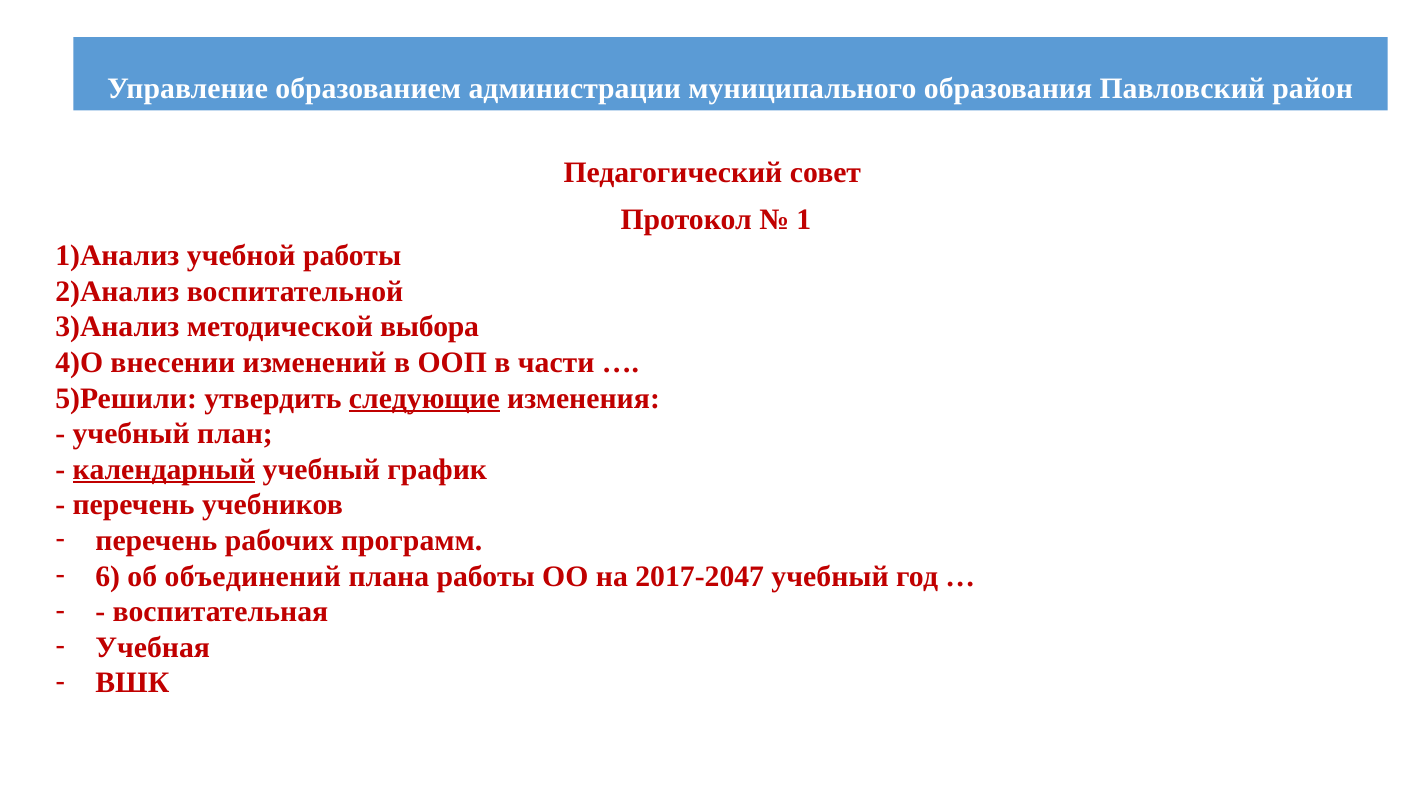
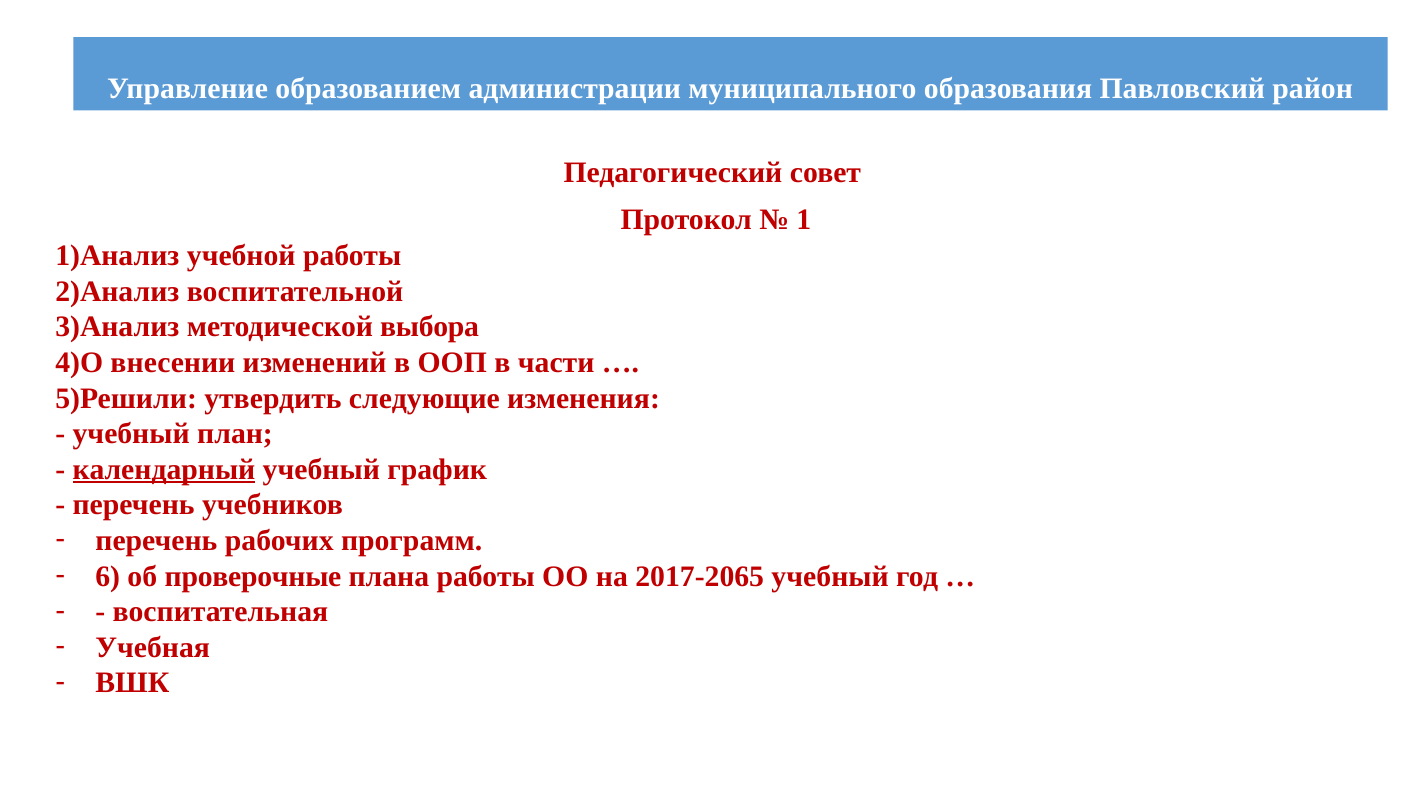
следующие underline: present -> none
объединений: объединений -> проверочные
2017-2047: 2017-2047 -> 2017-2065
